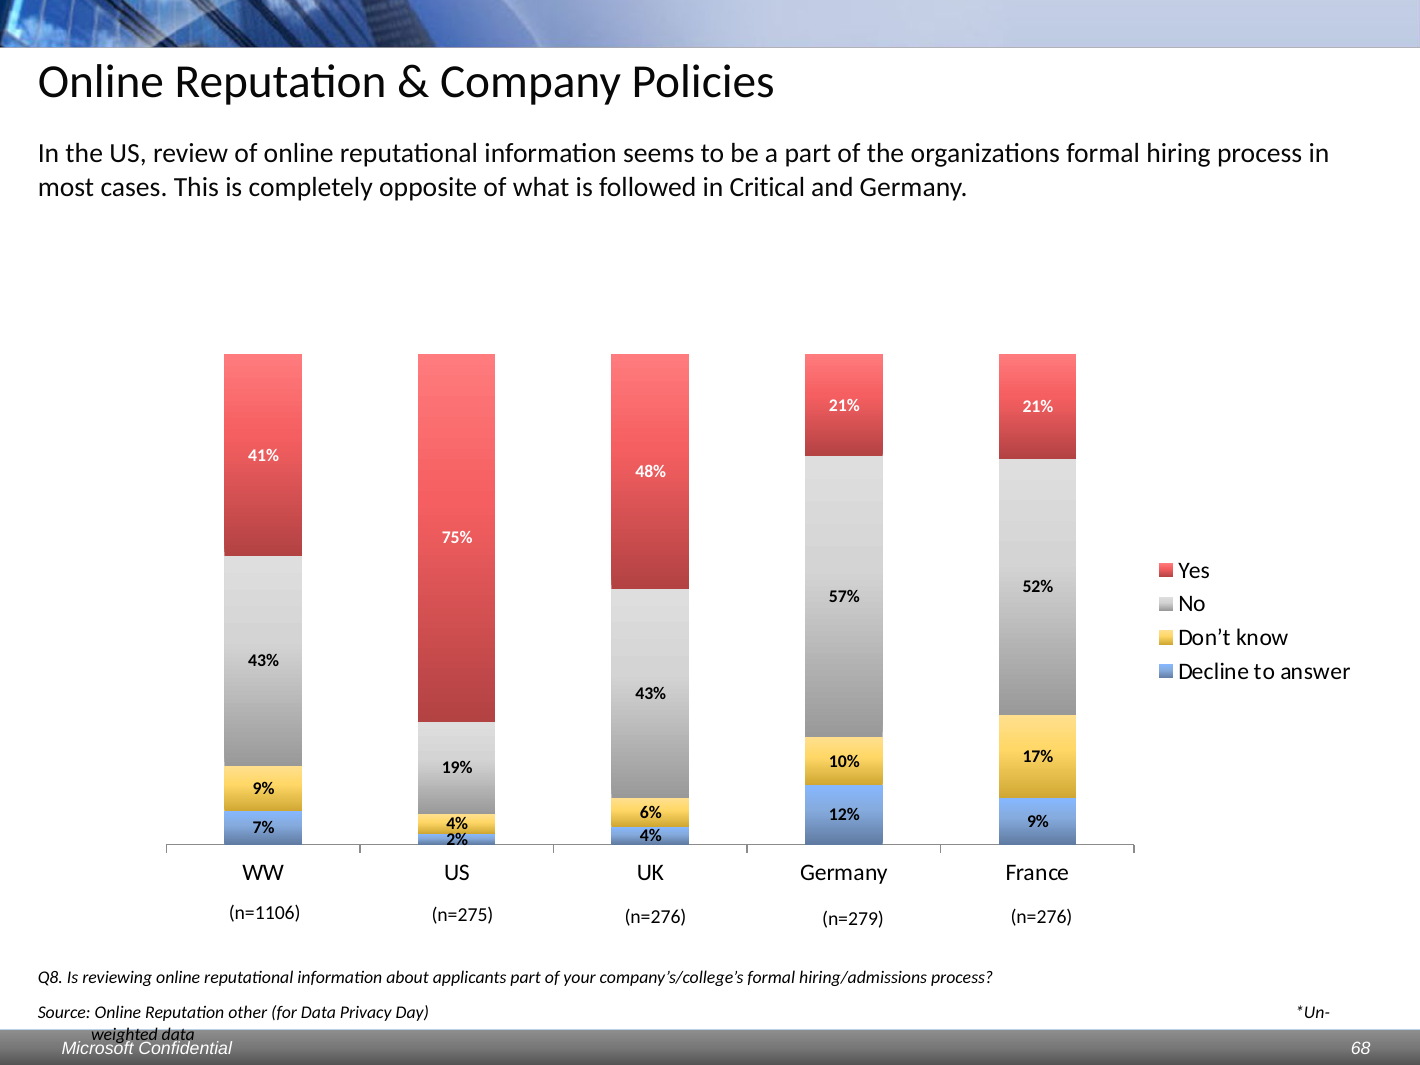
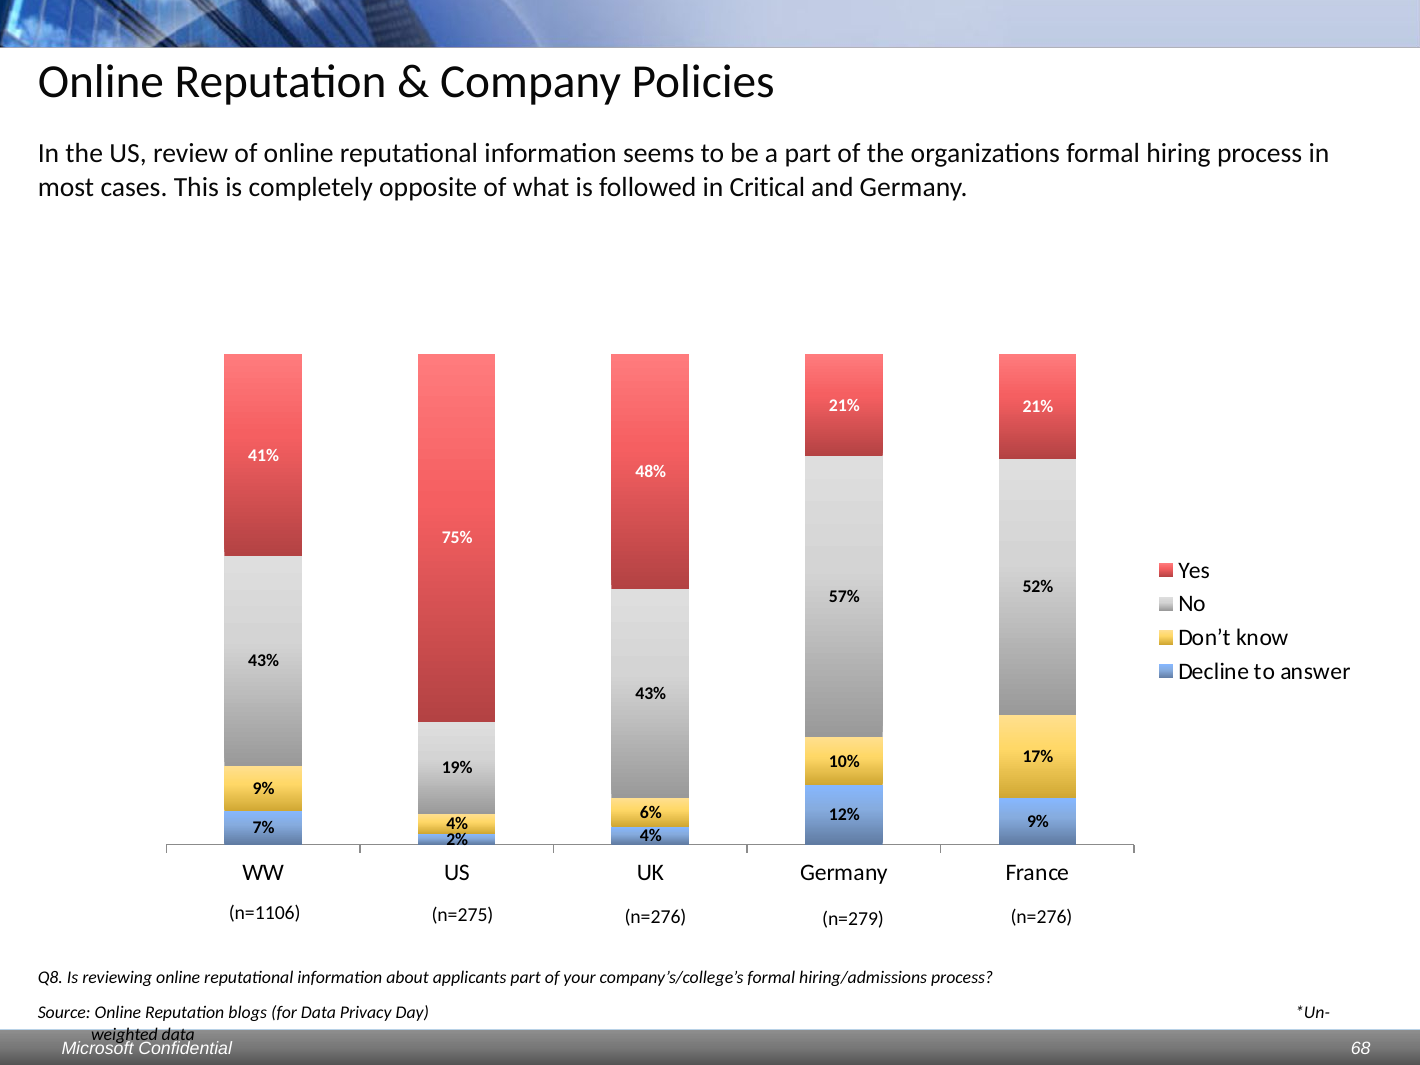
other: other -> blogs
